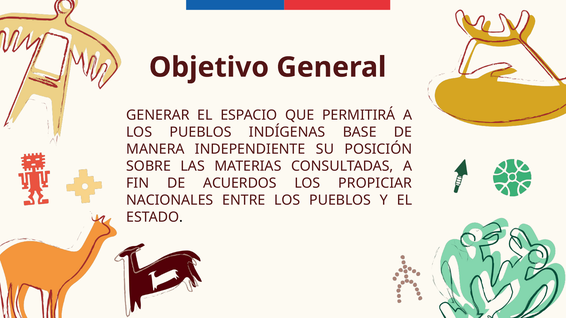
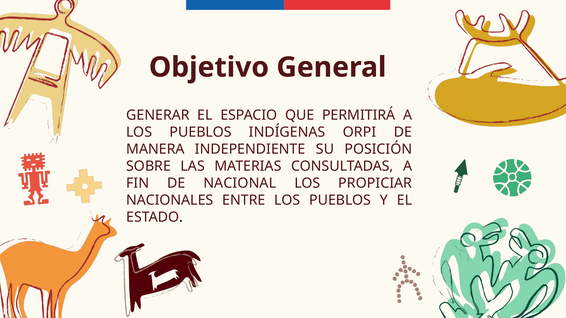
BASE: BASE -> ORPI
ACUERDOS: ACUERDOS -> NACIONAL
